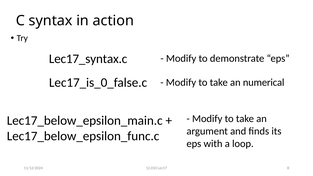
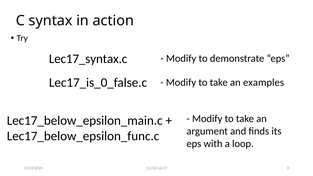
numerical: numerical -> examples
